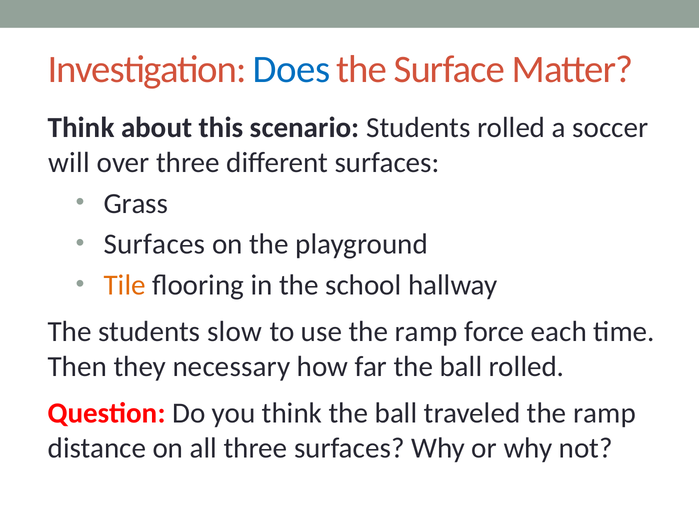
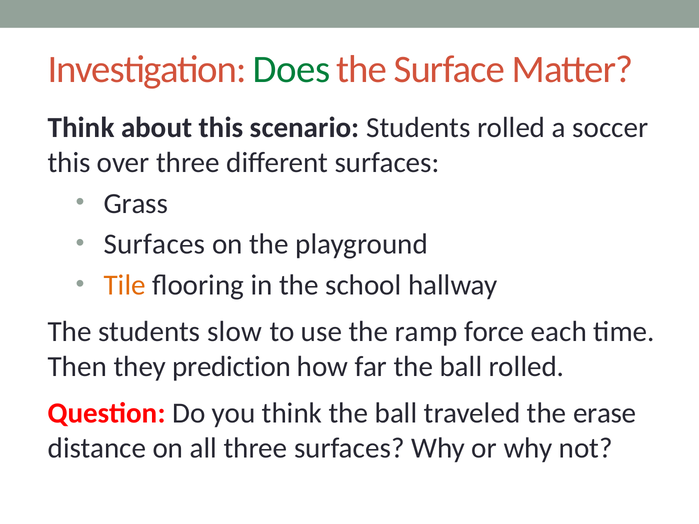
Does colour: blue -> green
will at (69, 163): will -> this
necessary: necessary -> prediction
traveled the ramp: ramp -> erase
